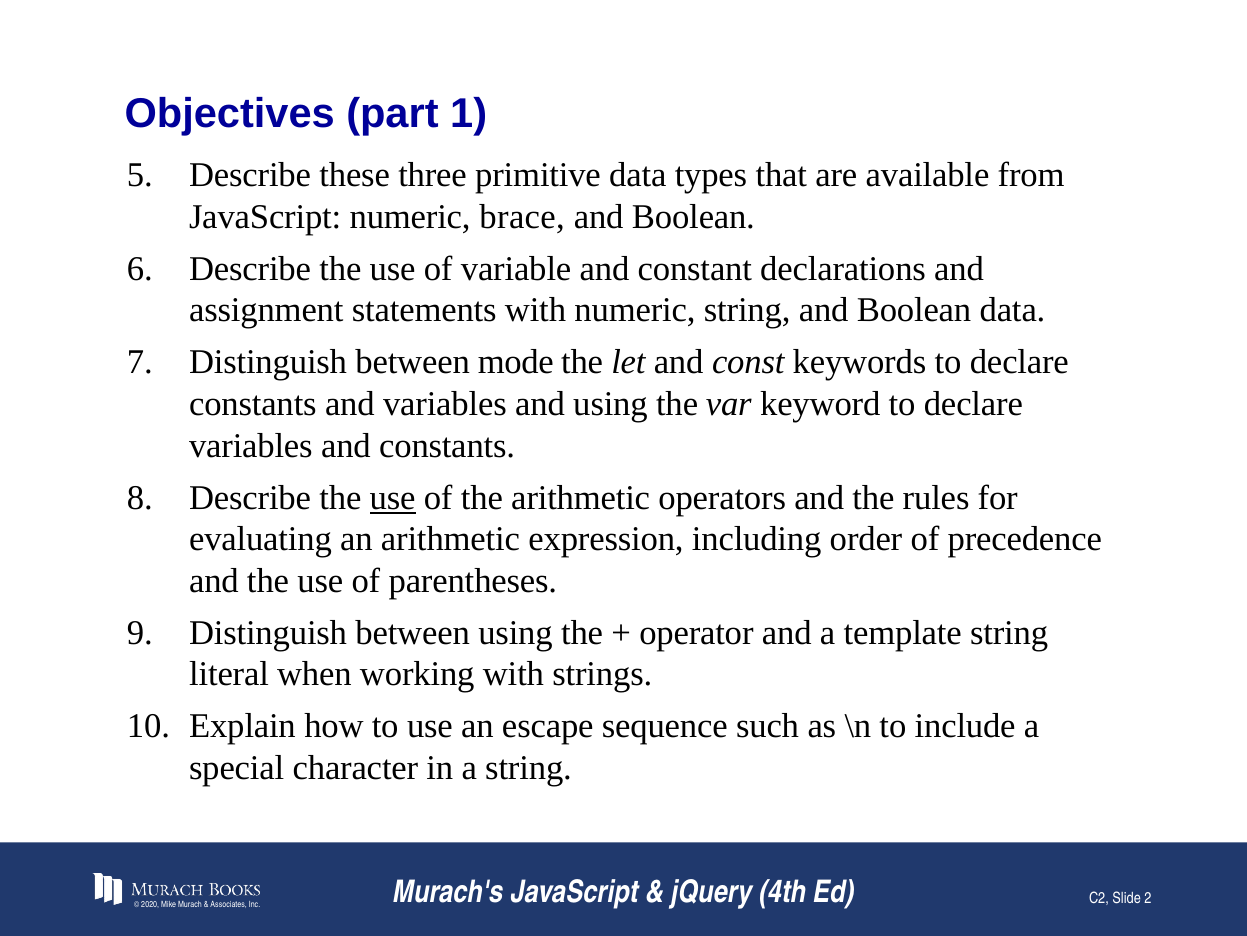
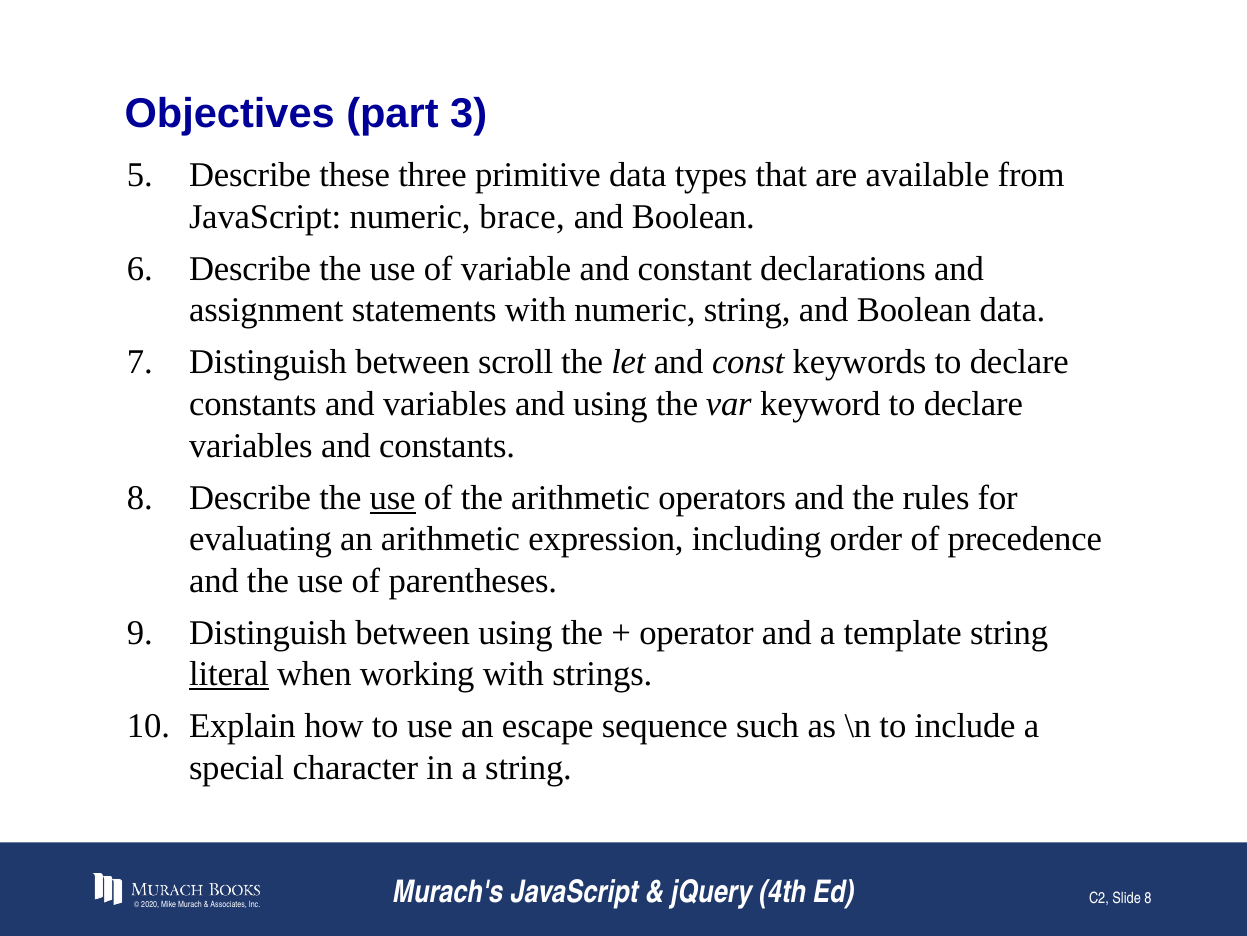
1: 1 -> 3
mode: mode -> scroll
literal underline: none -> present
Slide 2: 2 -> 8
